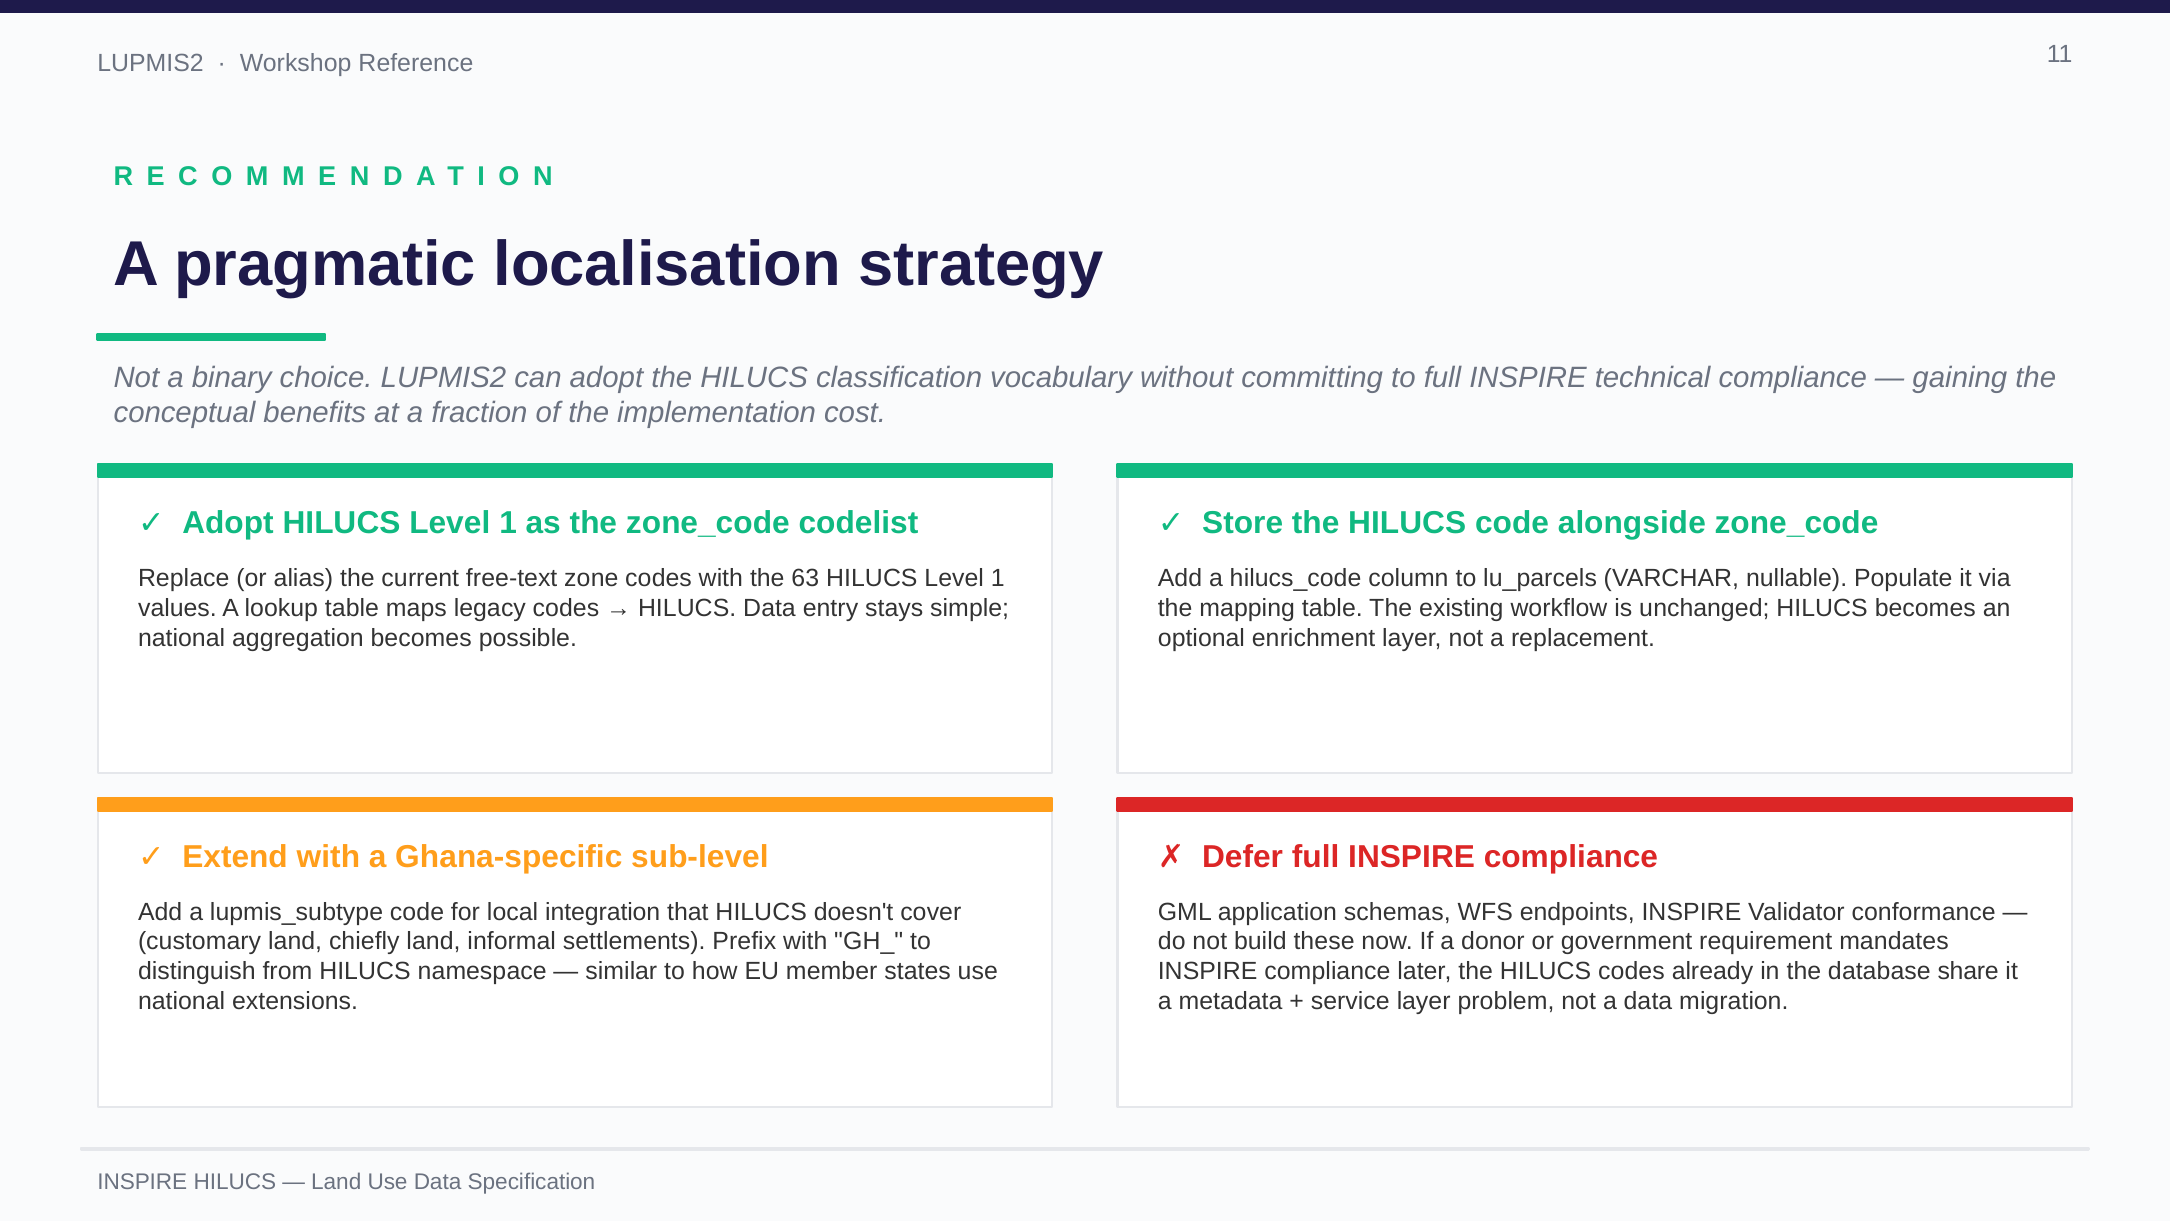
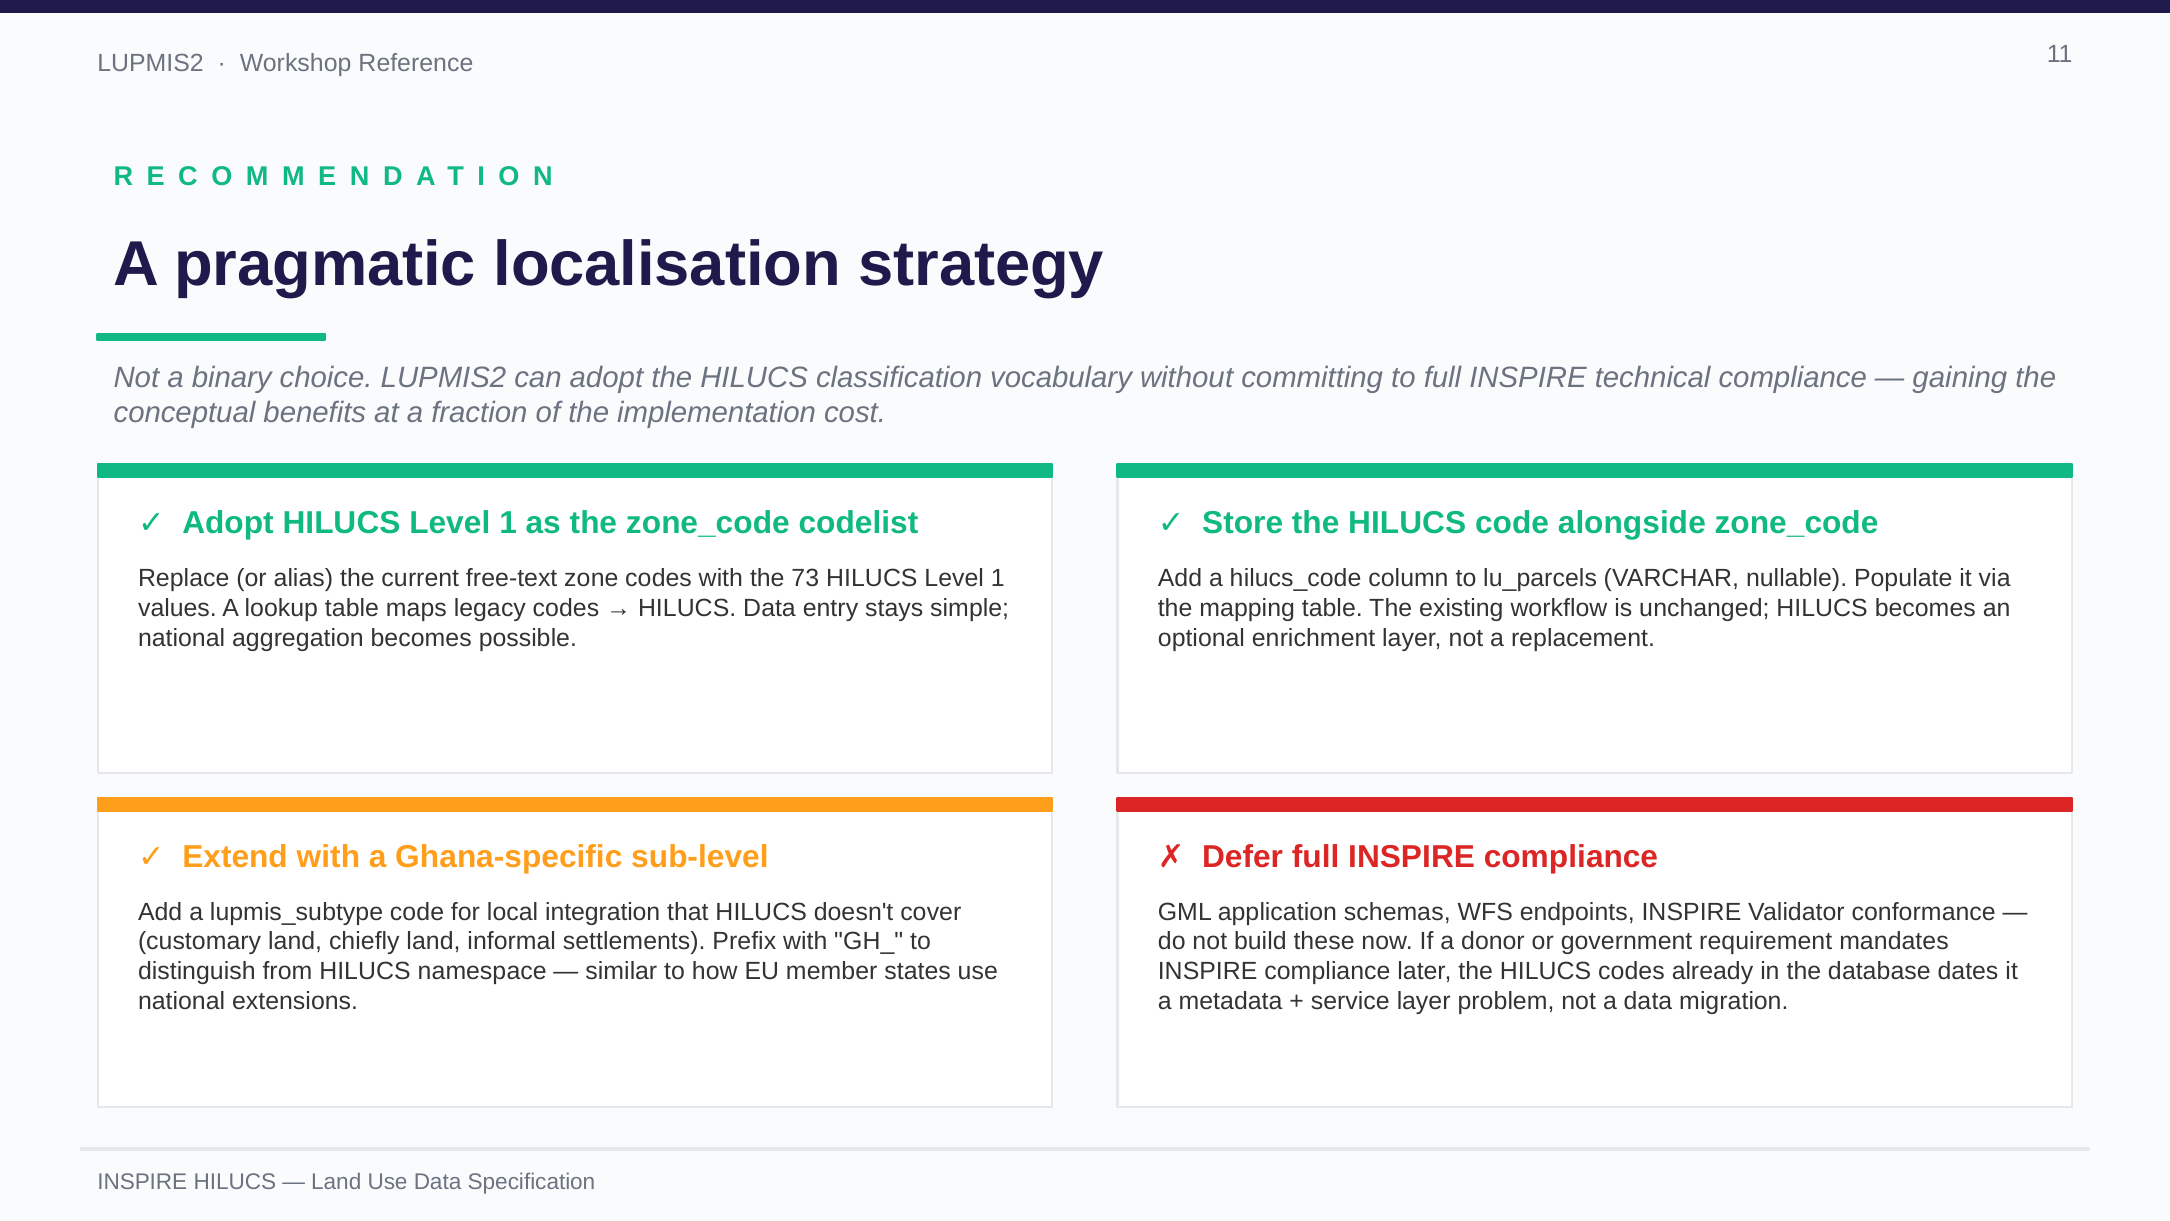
63: 63 -> 73
share: share -> dates
